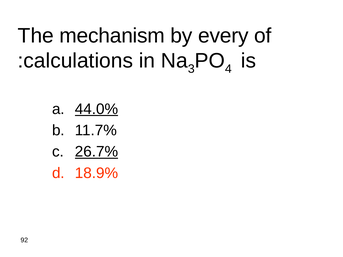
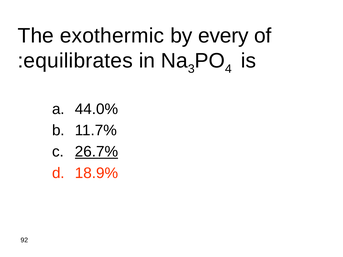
mechanism: mechanism -> exothermic
calculations: calculations -> equilibrates
44.0% underline: present -> none
